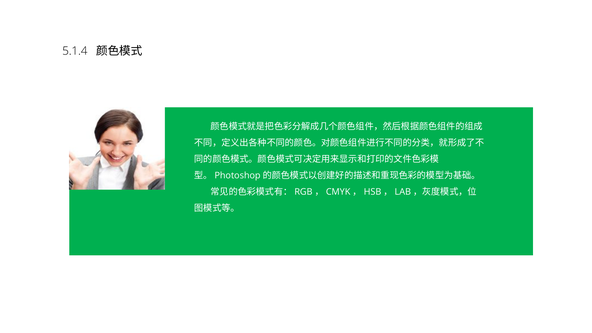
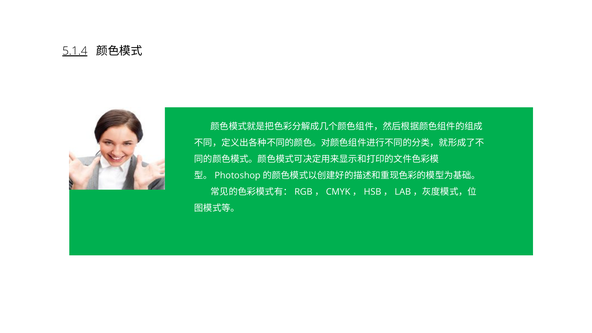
5.1.4 underline: none -> present
